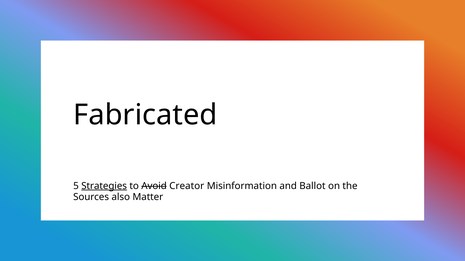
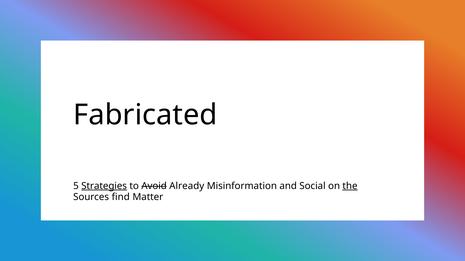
Creator: Creator -> Already
Ballot: Ballot -> Social
the underline: none -> present
also: also -> find
